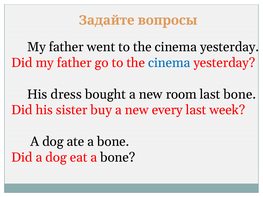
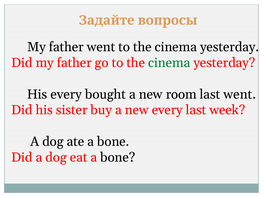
cinema at (169, 63) colour: blue -> green
His dress: dress -> every
last bone: bone -> went
